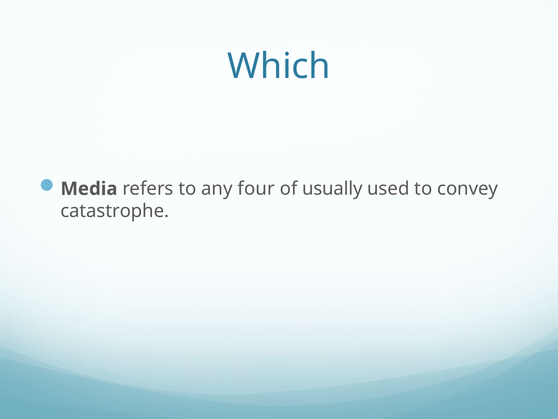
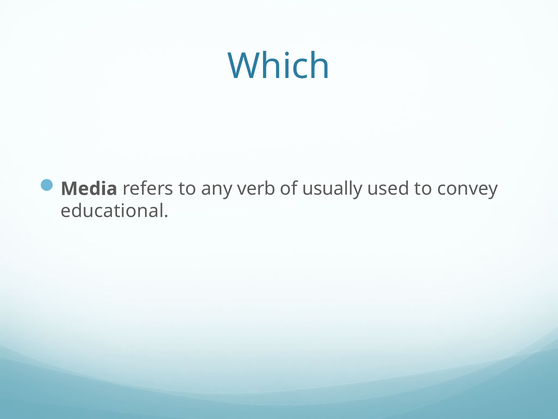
four: four -> verb
catastrophe: catastrophe -> educational
